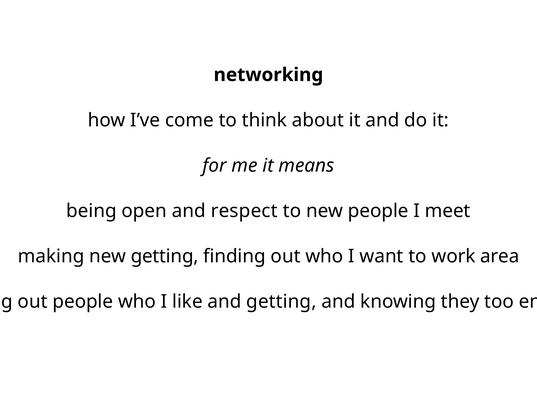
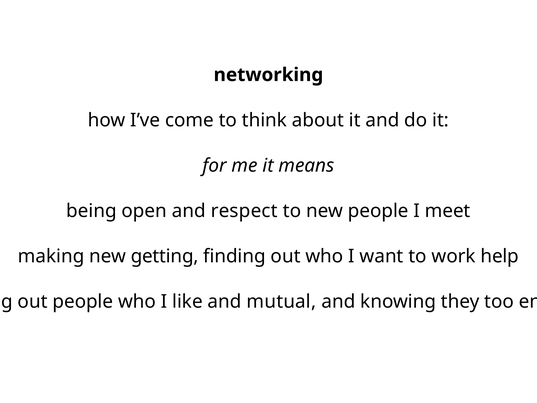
area: area -> help
and getting: getting -> mutual
